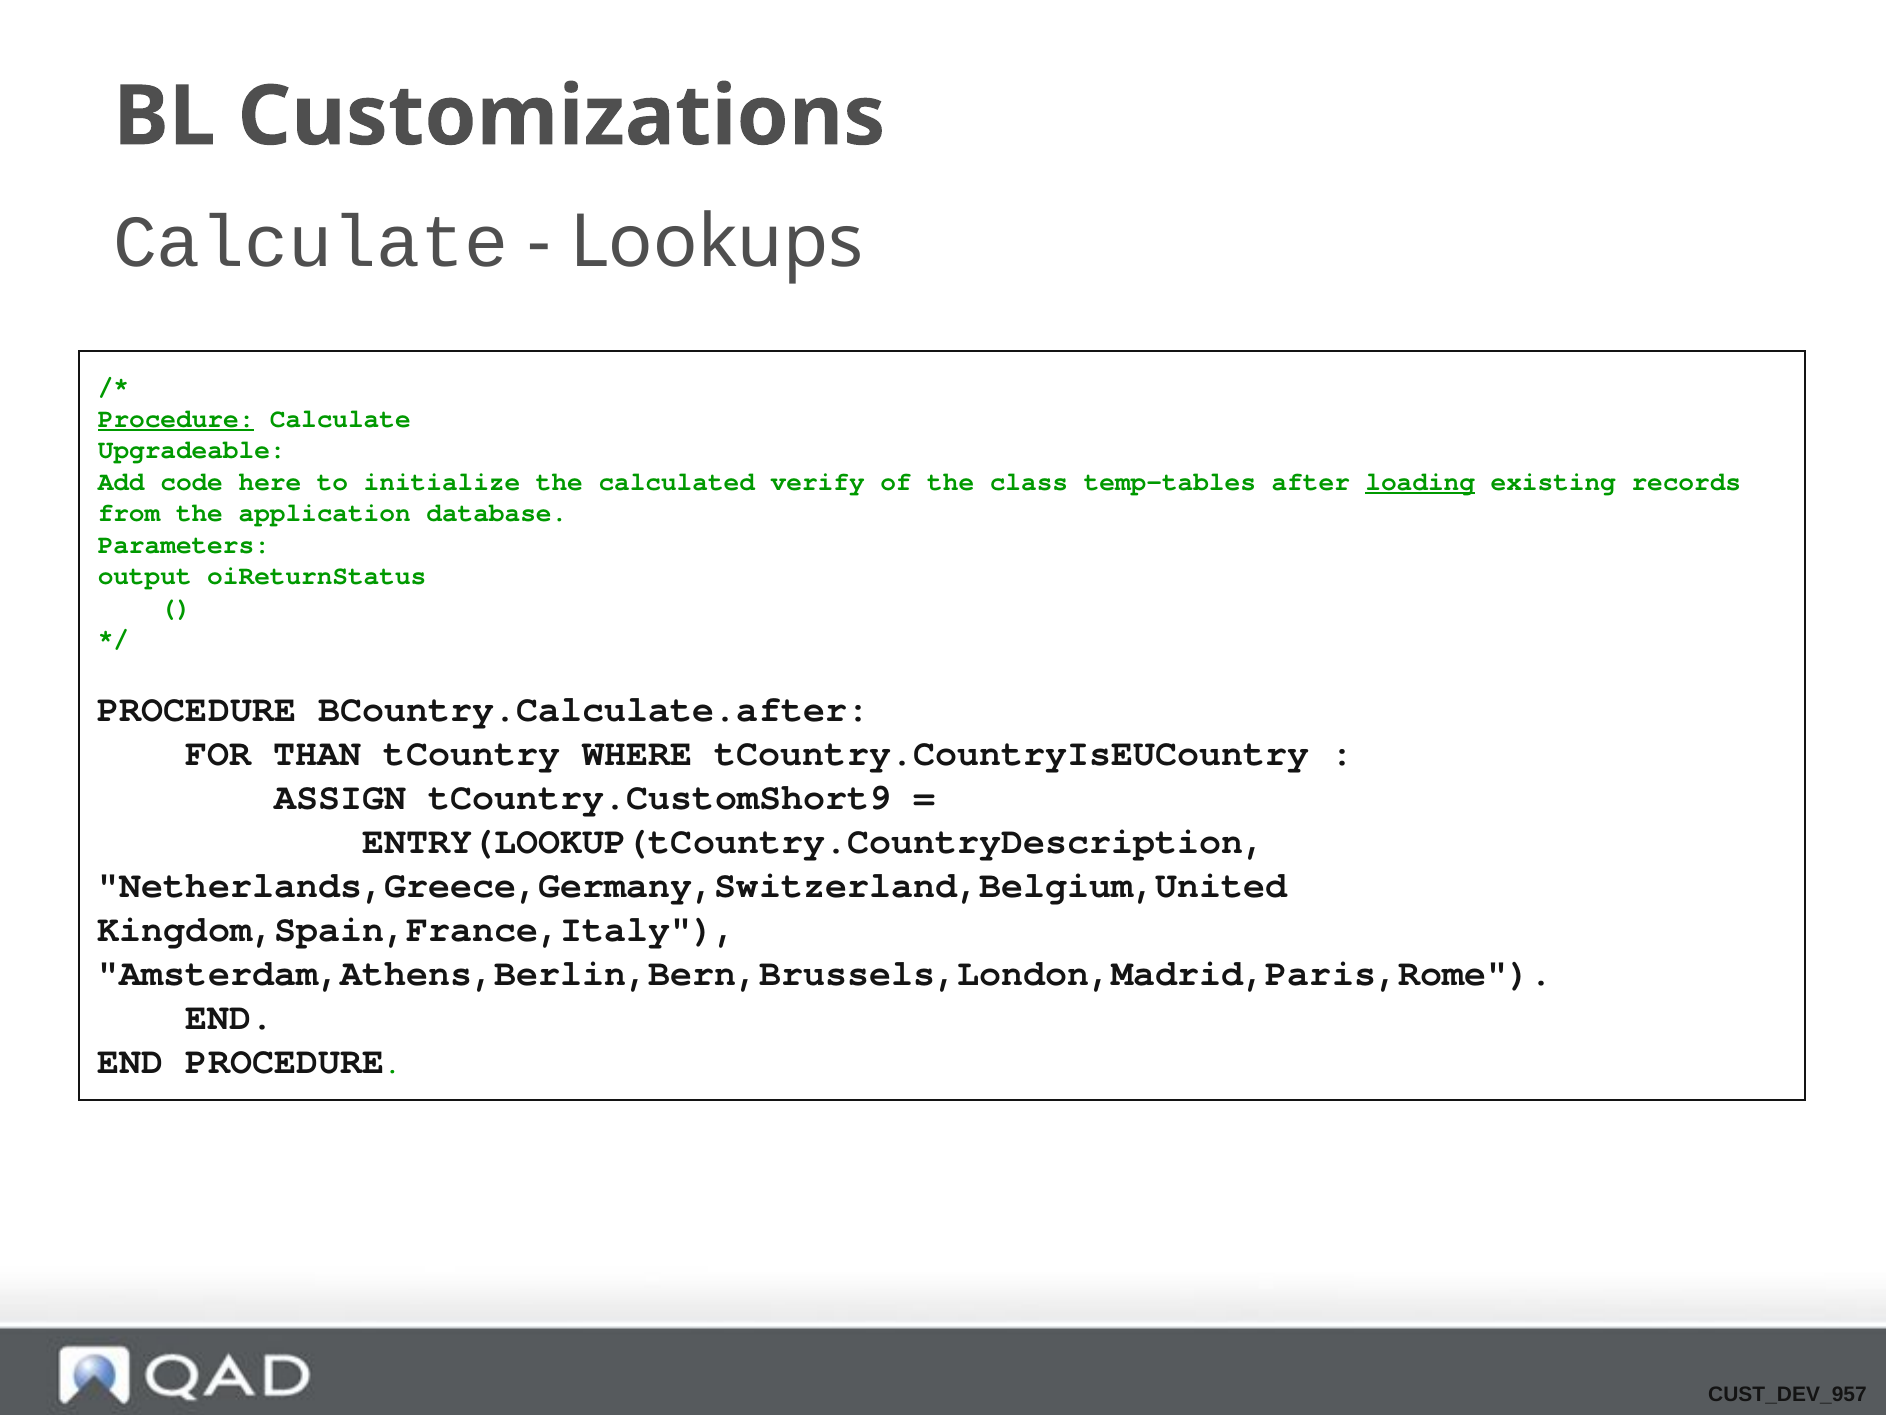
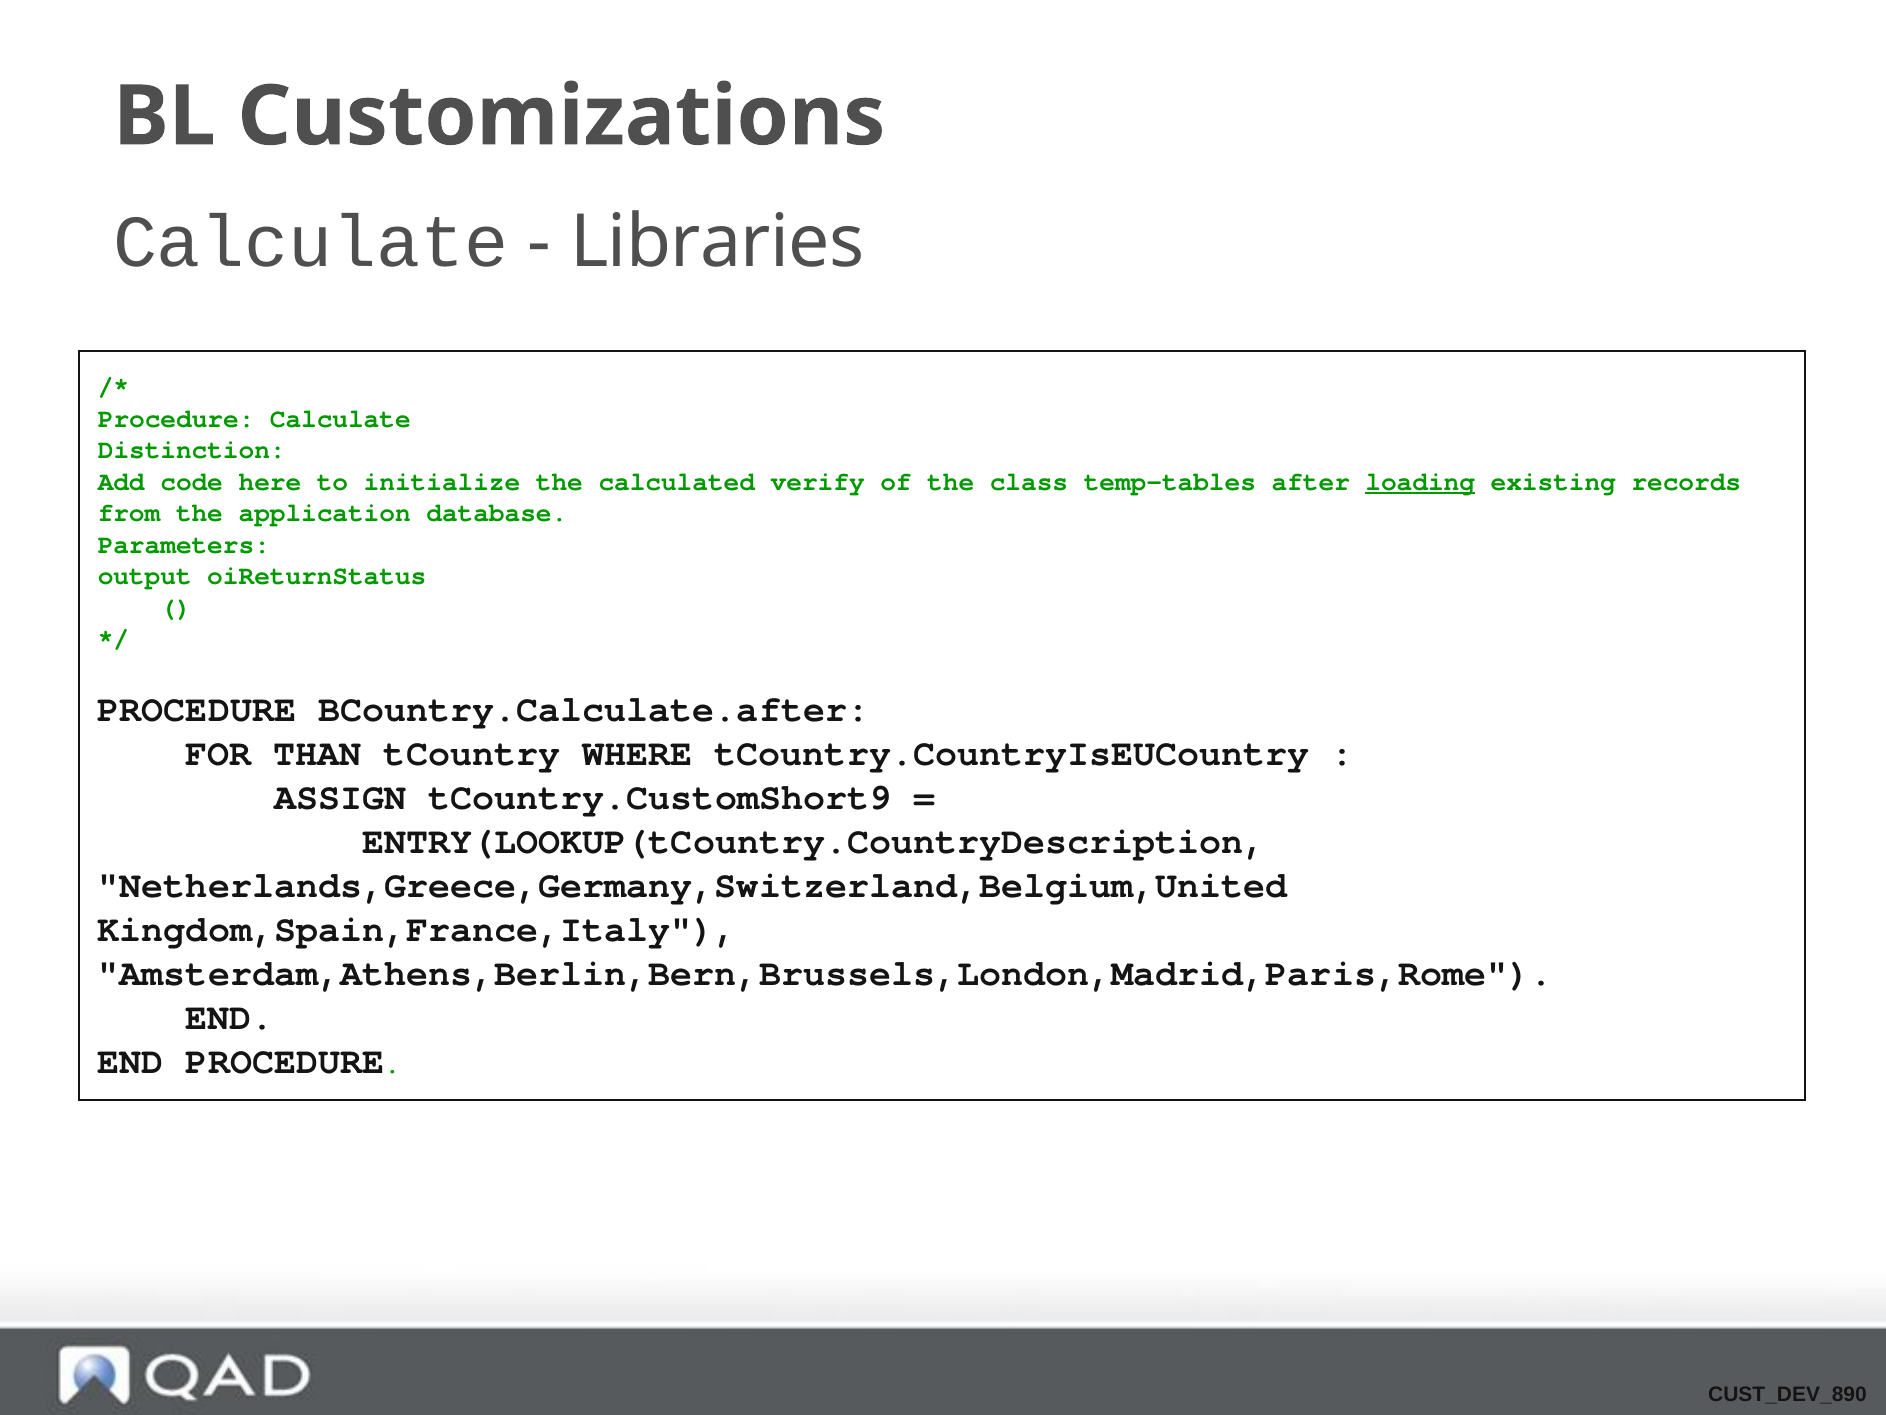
Lookups: Lookups -> Libraries
Procedure at (176, 419) underline: present -> none
Upgradeable: Upgradeable -> Distinction
CUST_DEV_957: CUST_DEV_957 -> CUST_DEV_890
